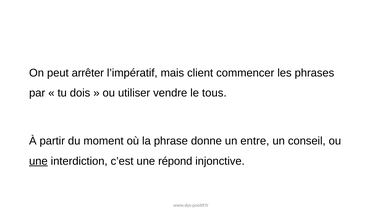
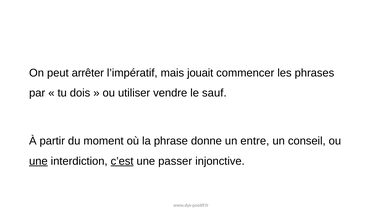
client: client -> jouait
tous: tous -> sauf
c’est underline: none -> present
répond: répond -> passer
